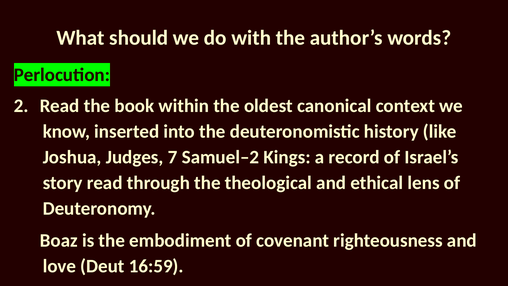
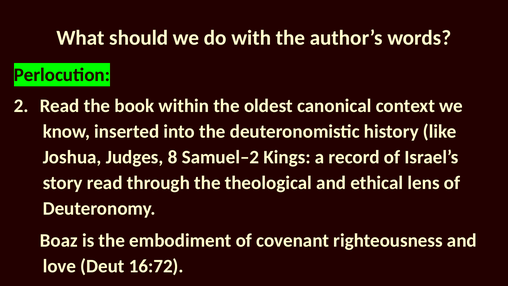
7: 7 -> 8
16:59: 16:59 -> 16:72
